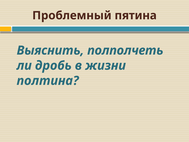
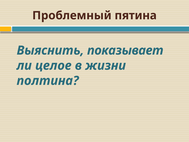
полполчеть: полполчеть -> показывает
дробь: дробь -> целое
